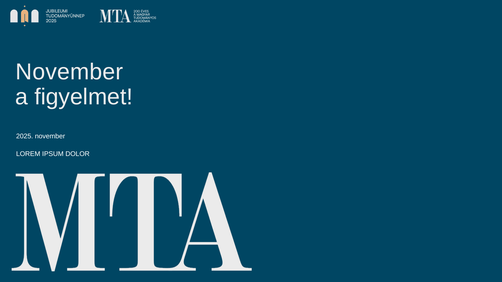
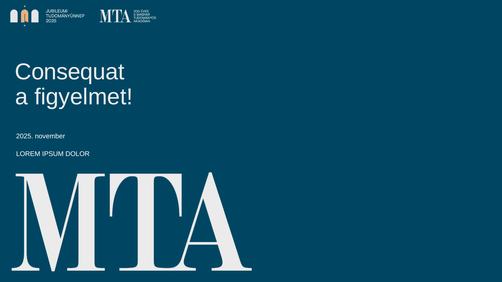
November at (69, 72): November -> Consequat
